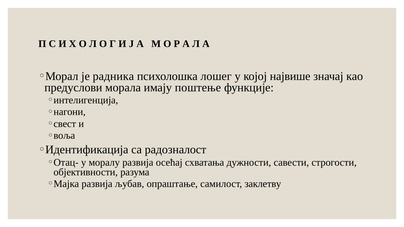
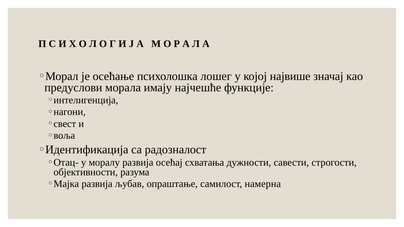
радника: радника -> осећање
поштење: поштење -> најчешће
заклетву: заклетву -> намерна
